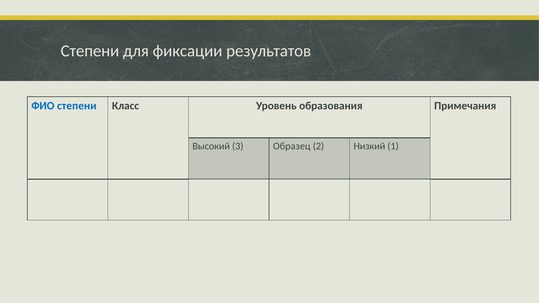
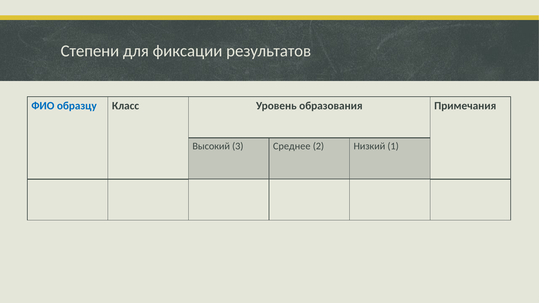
ФИО степени: степени -> образцу
Образец: Образец -> Среднее
